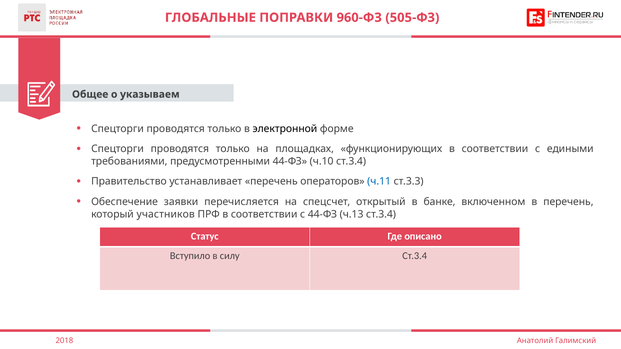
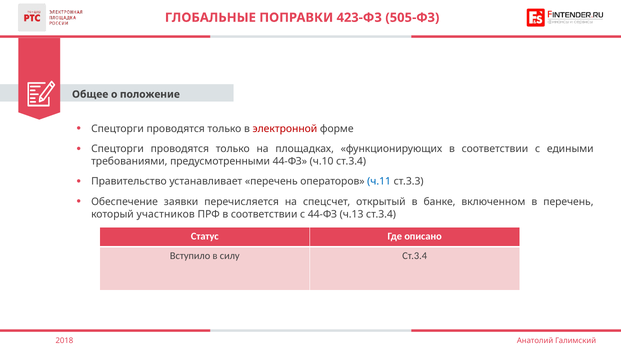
960-ФЗ: 960-ФЗ -> 423-ФЗ
указываем: указываем -> положение
электронной colour: black -> red
